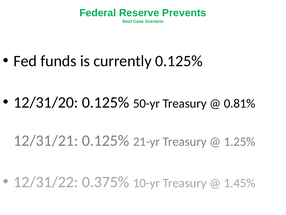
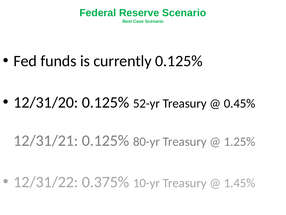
Reserve Prevents: Prevents -> Scenario
50-yr: 50-yr -> 52-yr
0.81%: 0.81% -> 0.45%
21-yr: 21-yr -> 80-yr
